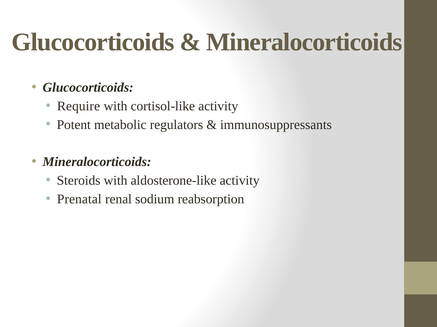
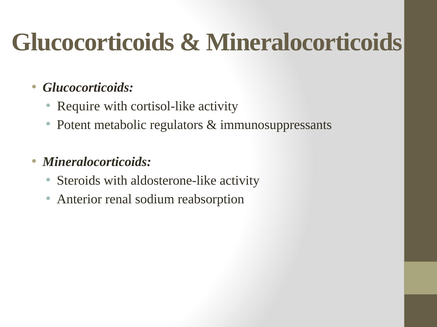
Prenatal: Prenatal -> Anterior
